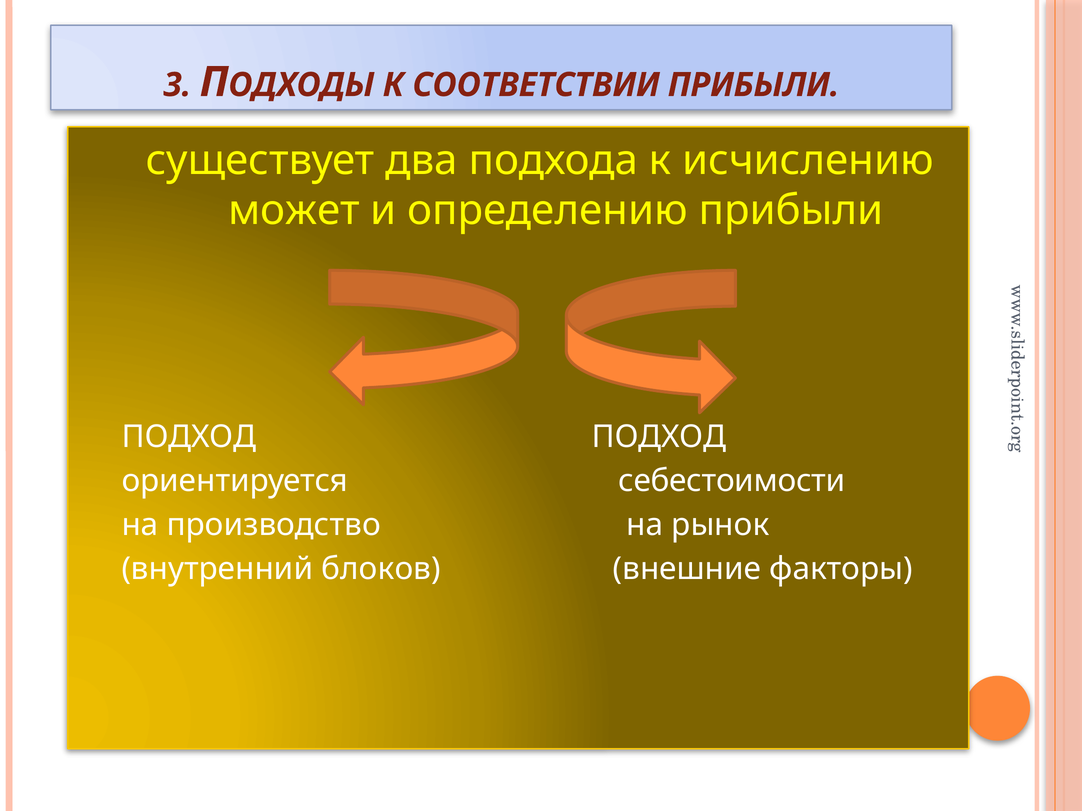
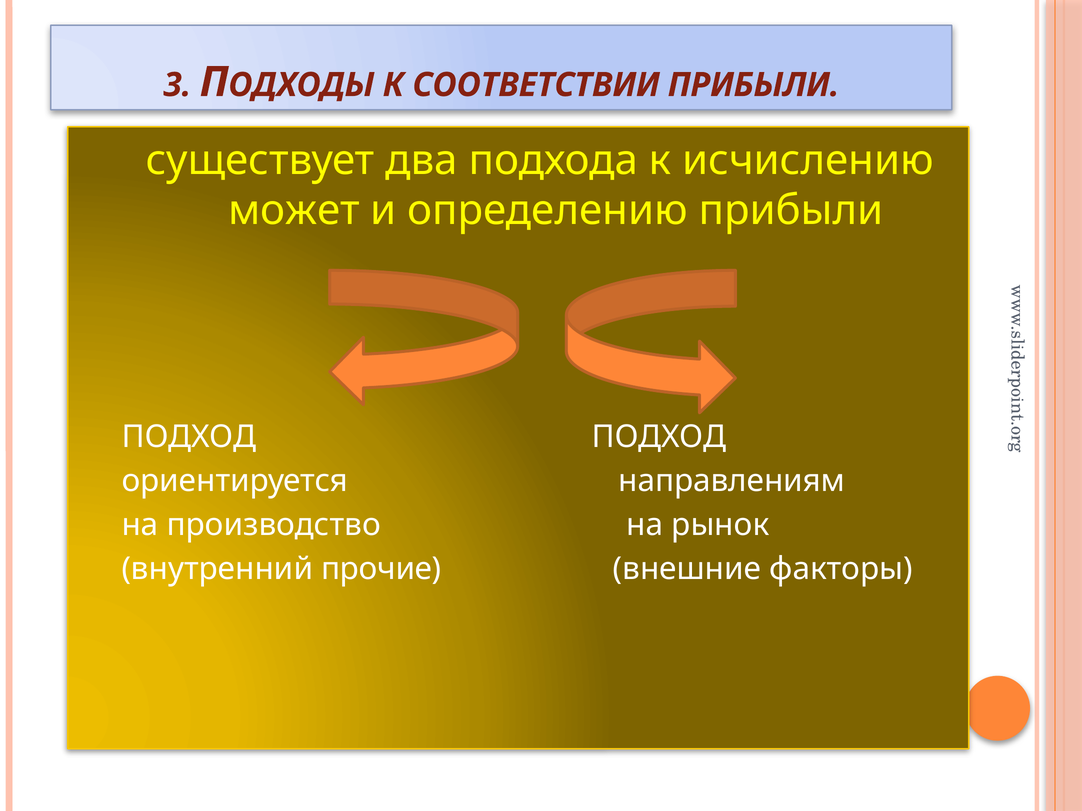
себестоимости: себестоимости -> направлениям
блоков: блоков -> прочие
